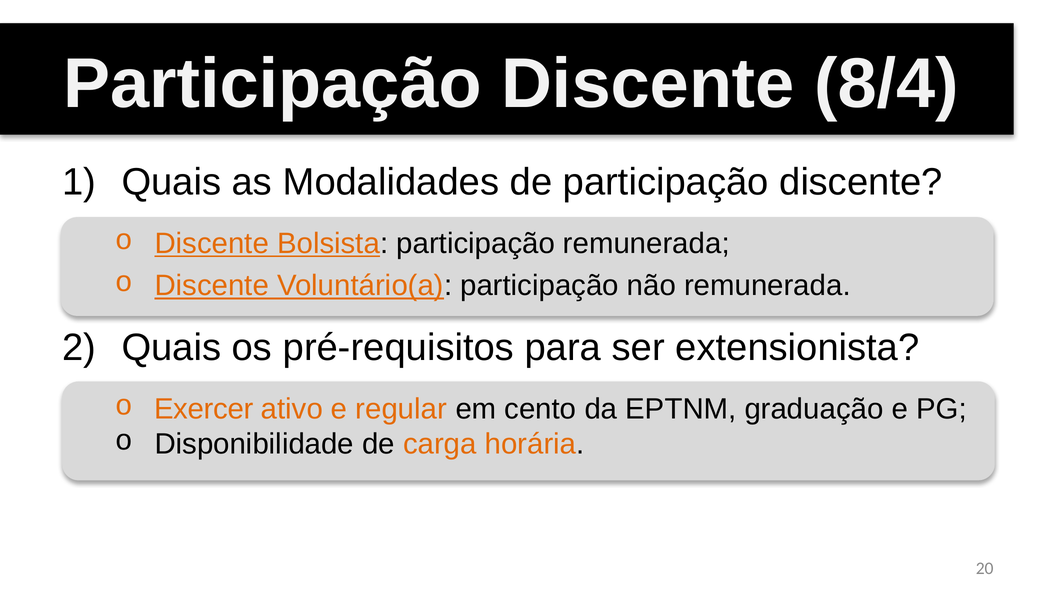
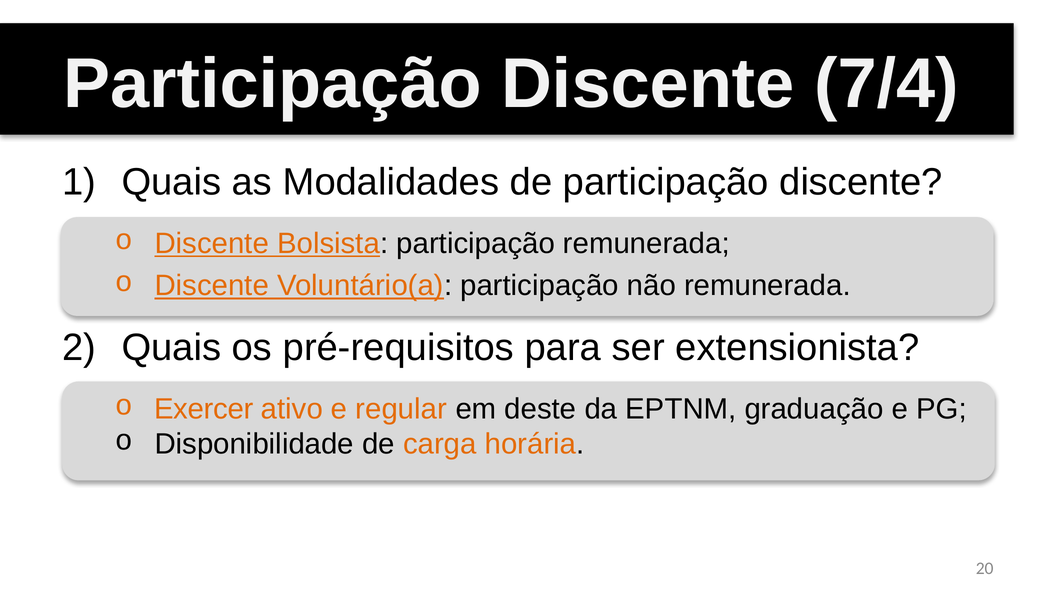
8/4: 8/4 -> 7/4
cento: cento -> deste
